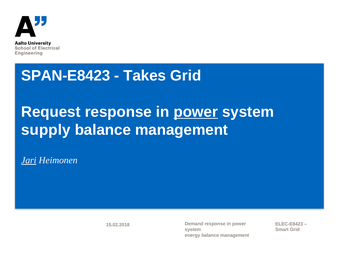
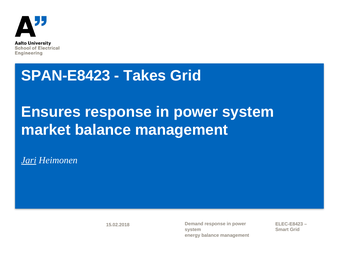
Request: Request -> Ensures
power at (196, 112) underline: present -> none
supply: supply -> market
